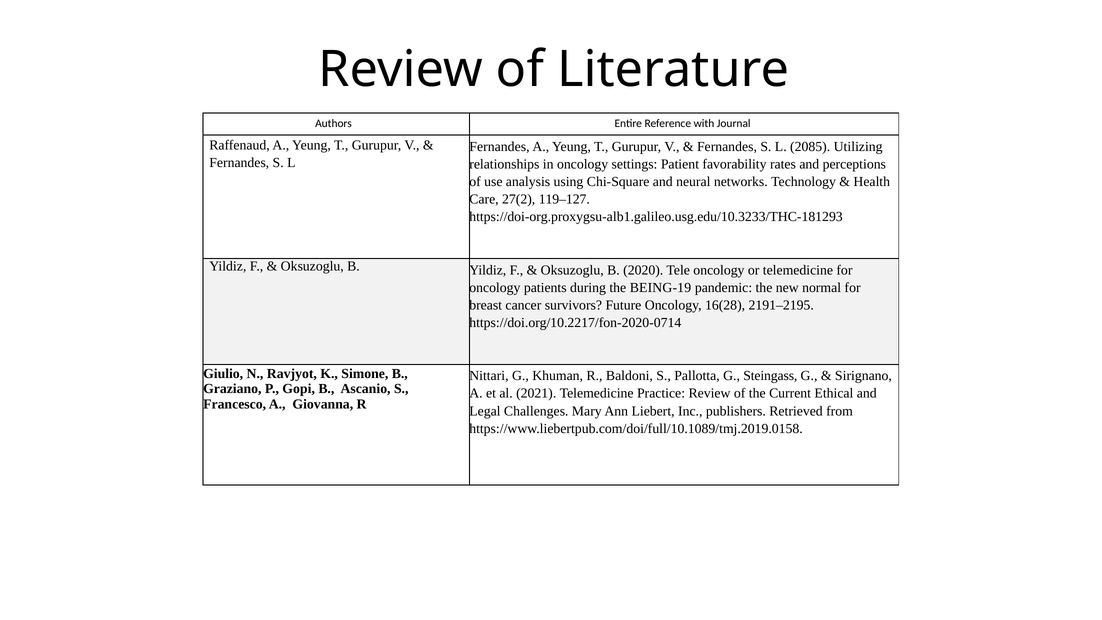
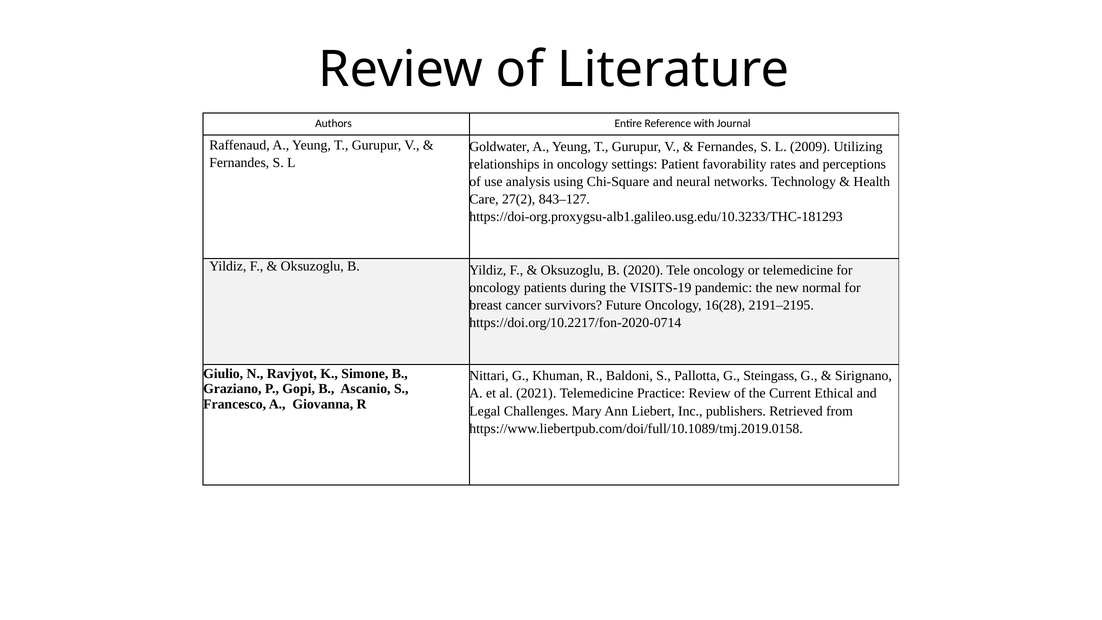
Fernandes at (499, 147): Fernandes -> Goldwater
2085: 2085 -> 2009
119–127: 119–127 -> 843–127
BEING-19: BEING-19 -> VISITS-19
